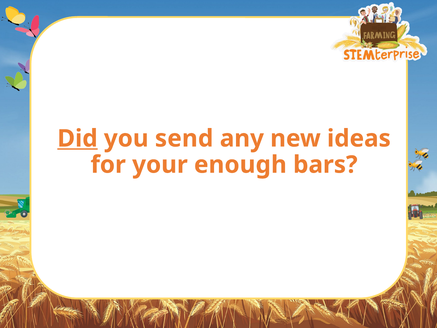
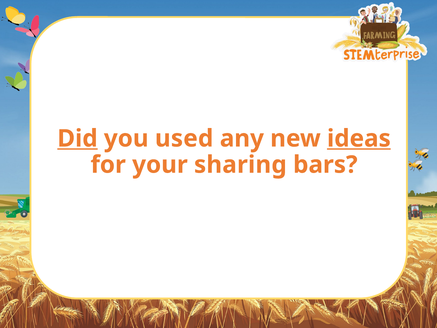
send: send -> used
ideas underline: none -> present
enough: enough -> sharing
